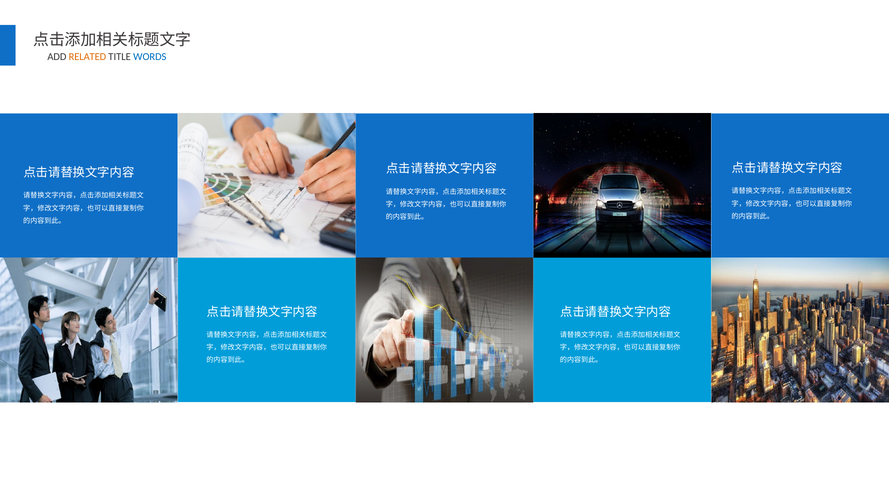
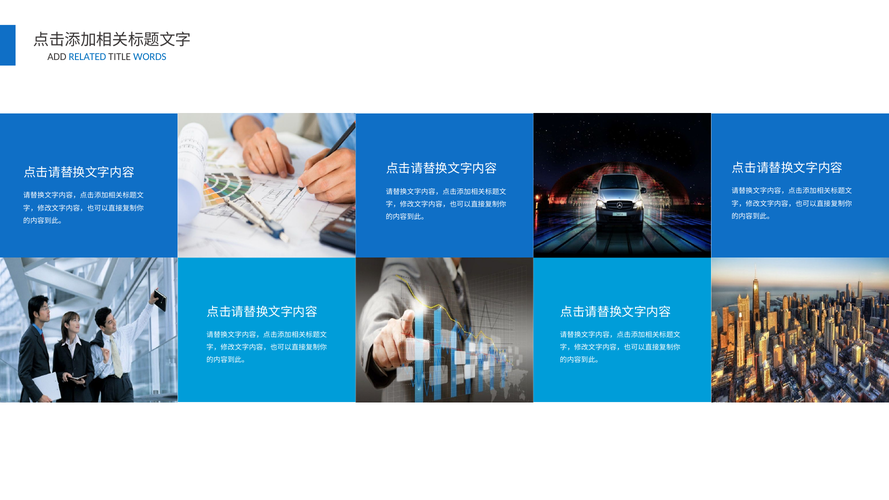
RELATED colour: orange -> blue
